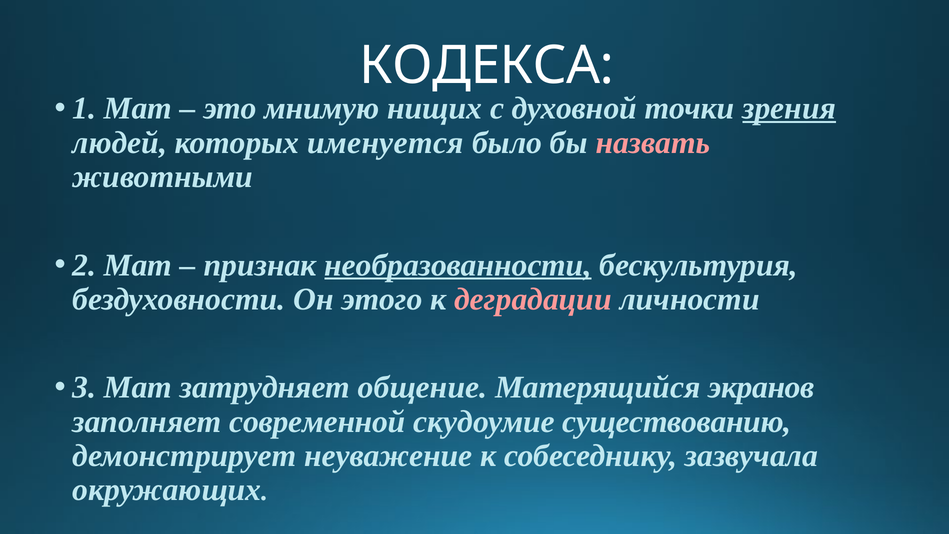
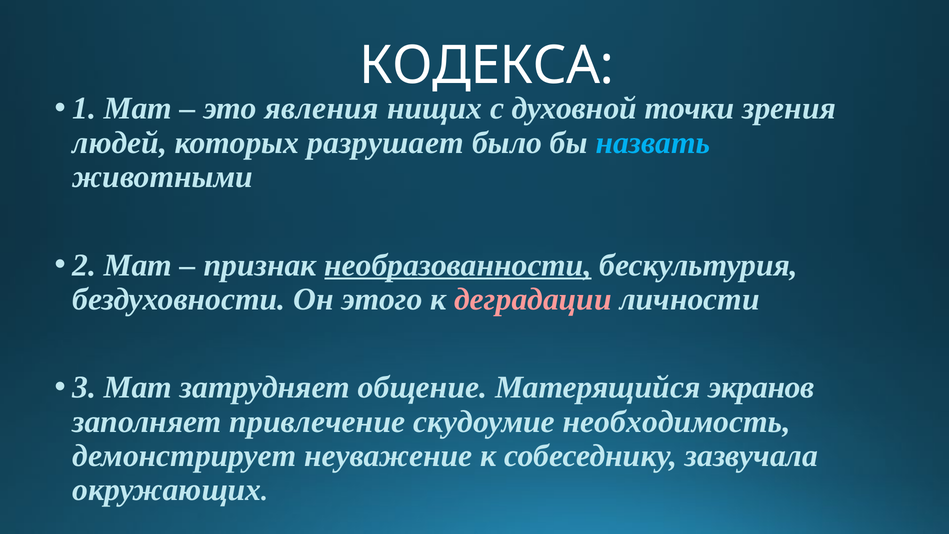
мнимую: мнимую -> явления
зрения underline: present -> none
именуется: именуется -> разрушает
назвать colour: pink -> light blue
современной: современной -> привлечение
существованию: существованию -> необходимость
